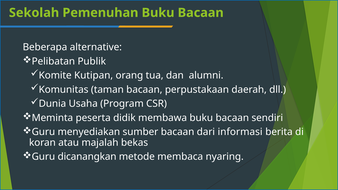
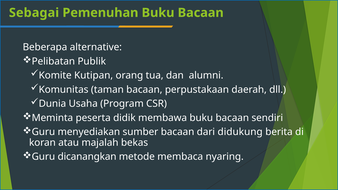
Sekolah: Sekolah -> Sebagai
informasi: informasi -> didukung
